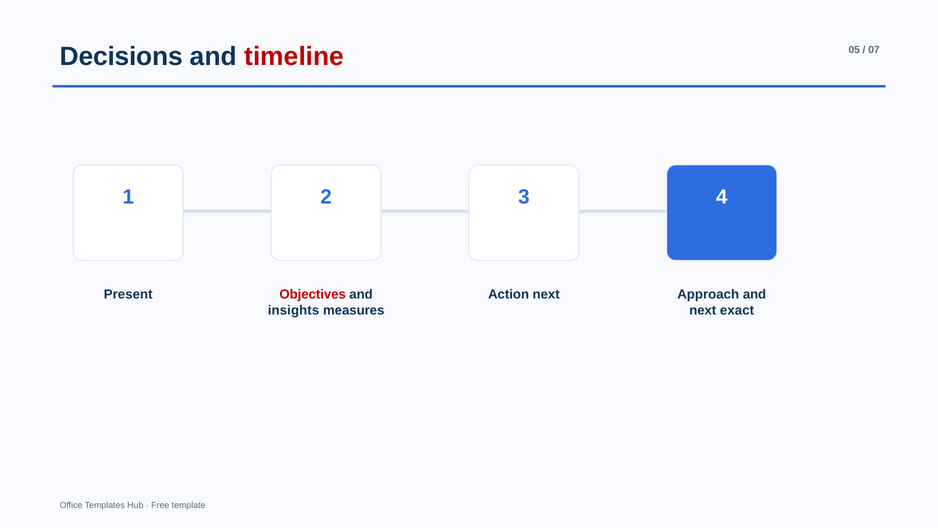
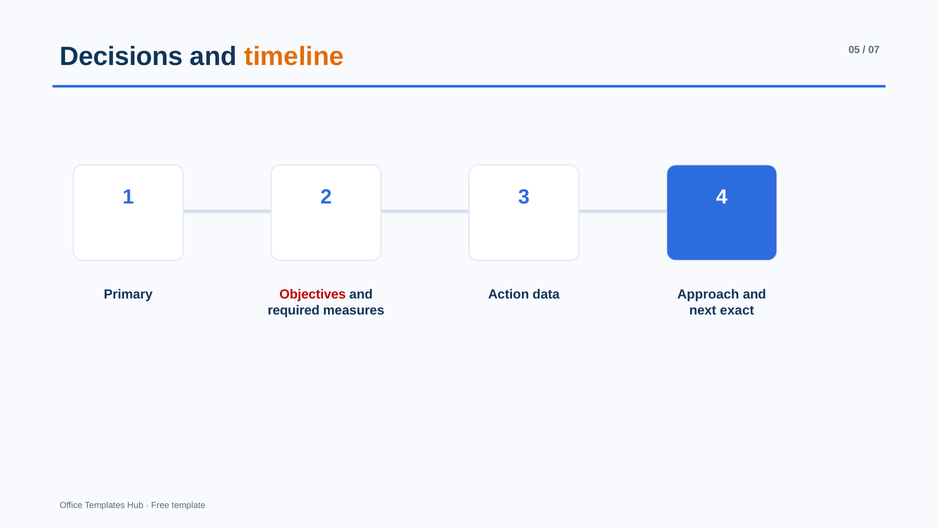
timeline colour: red -> orange
Present: Present -> Primary
Action next: next -> data
insights: insights -> required
